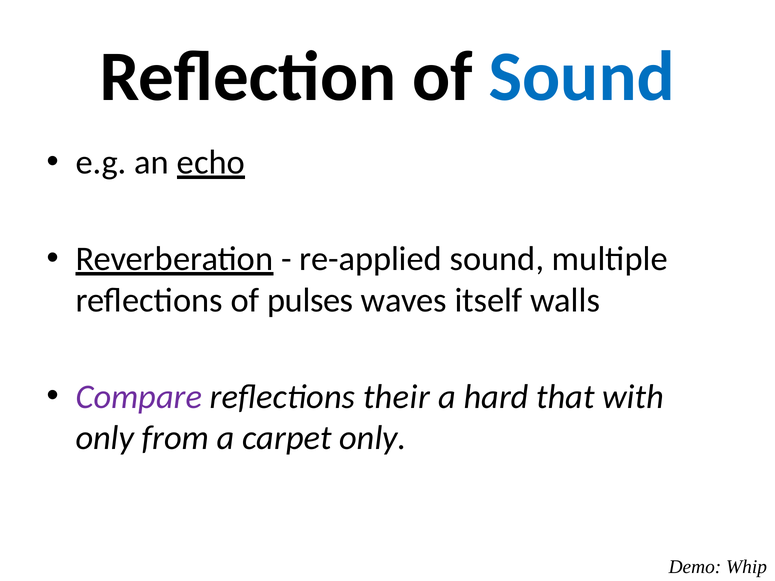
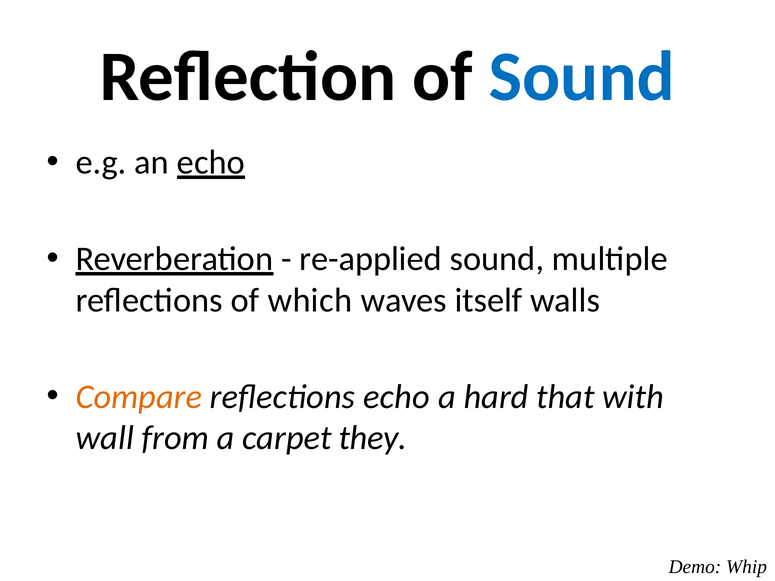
pulses: pulses -> which
Compare colour: purple -> orange
reflections their: their -> echo
only at (105, 438): only -> wall
carpet only: only -> they
